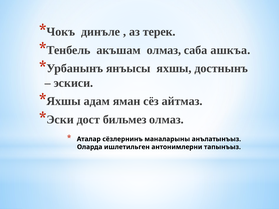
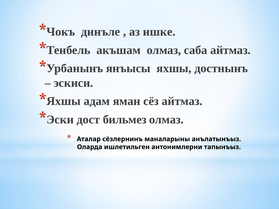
терек: терек -> ишке
саба ашкъа: ашкъа -> айтмаз
